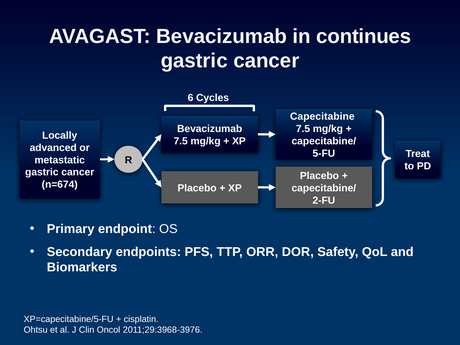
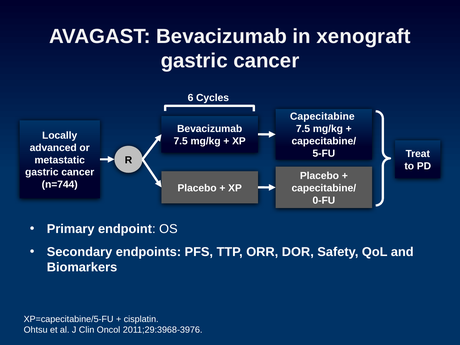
continues: continues -> xenograft
n=674: n=674 -> n=744
2-FU: 2-FU -> 0-FU
